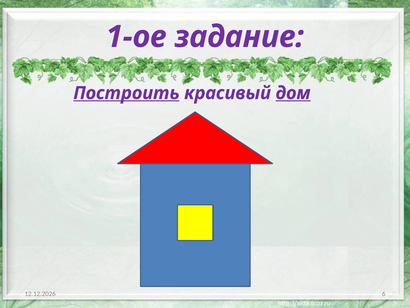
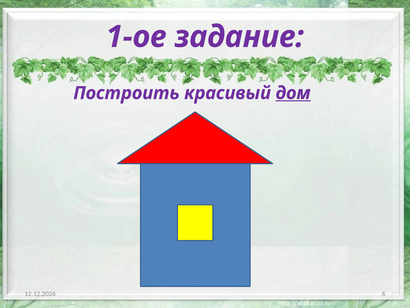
Построить underline: present -> none
